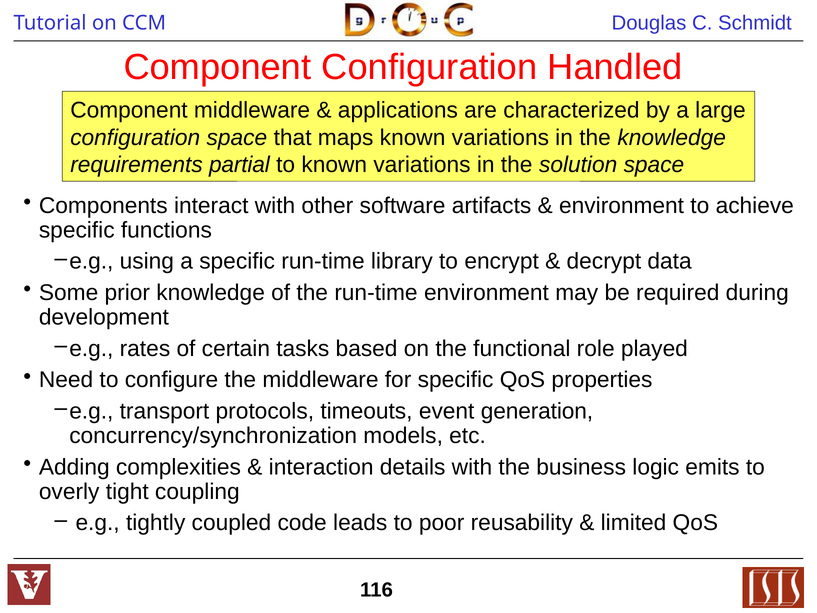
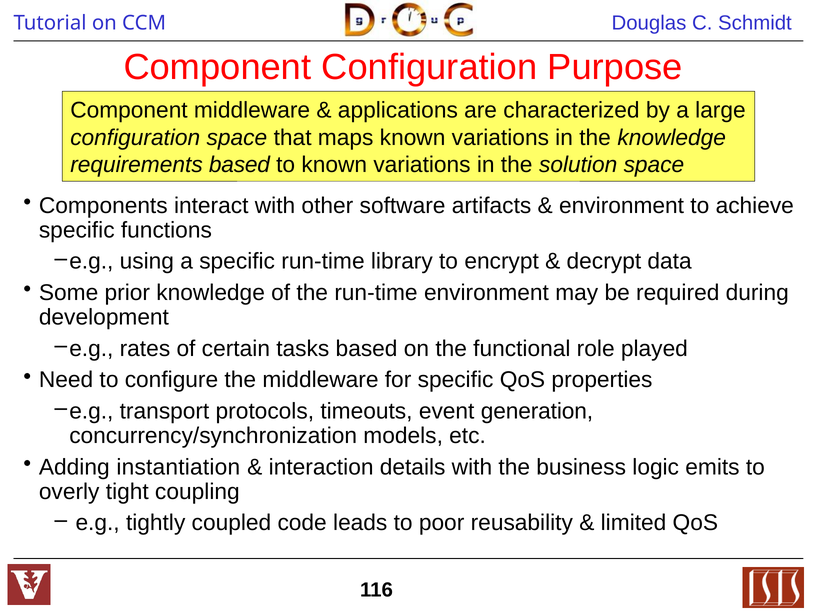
Handled: Handled -> Purpose
requirements partial: partial -> based
complexities: complexities -> instantiation
